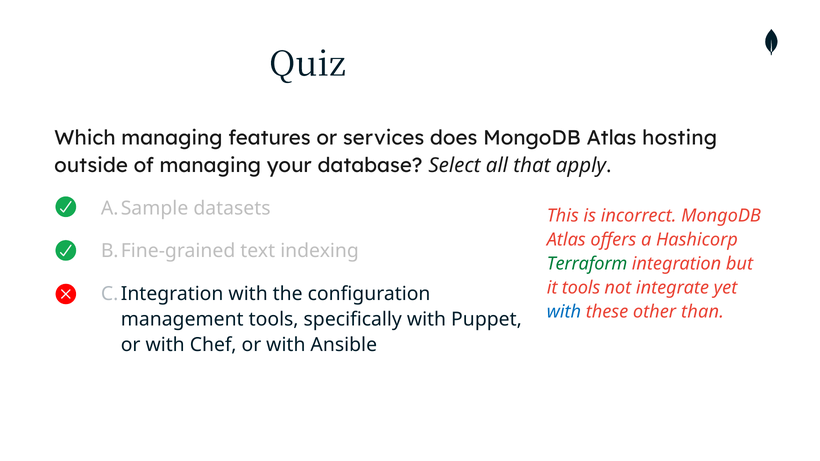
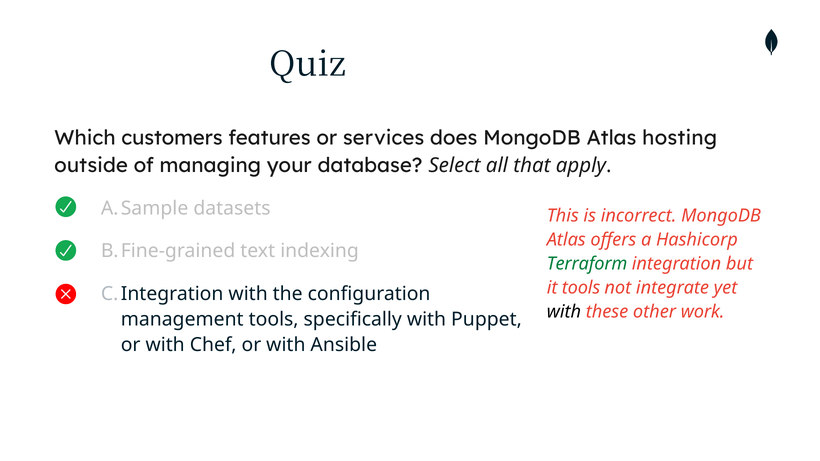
Which managing: managing -> customers
with at (564, 312) colour: blue -> black
than: than -> work
